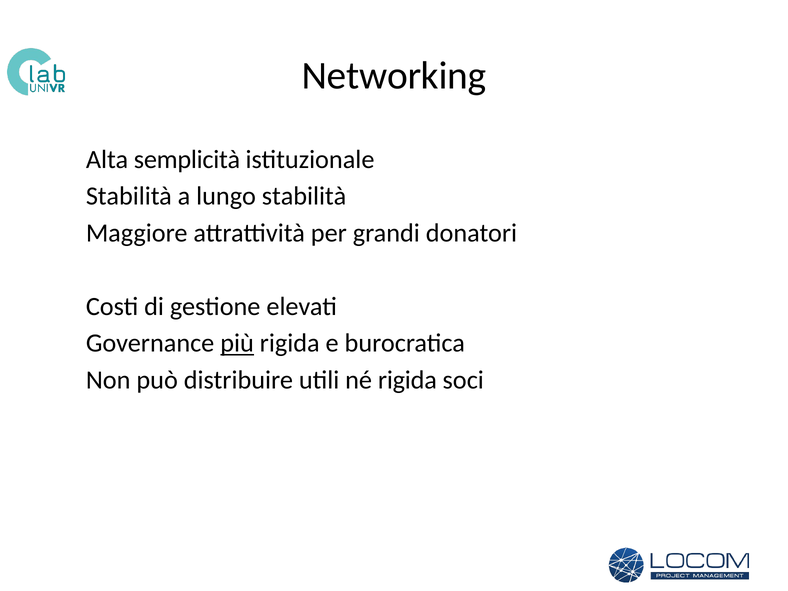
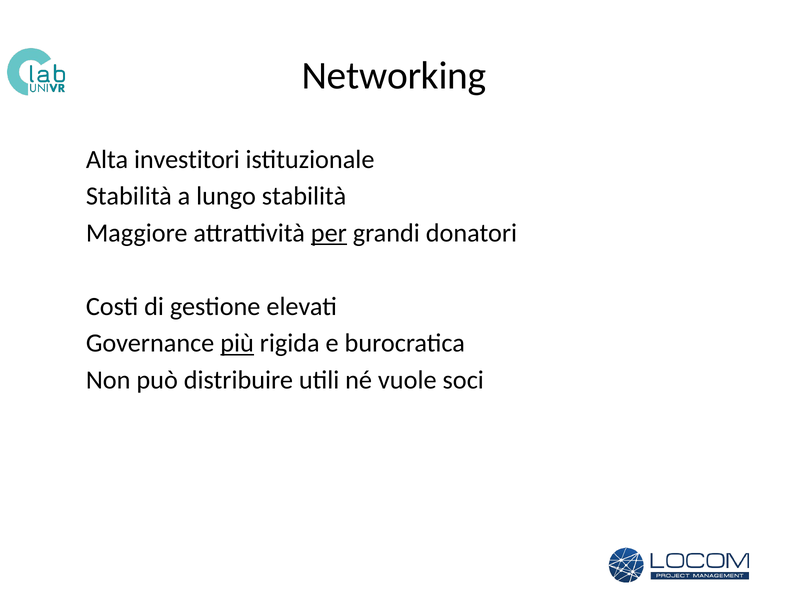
semplicità: semplicità -> investitori
per underline: none -> present
né rigida: rigida -> vuole
